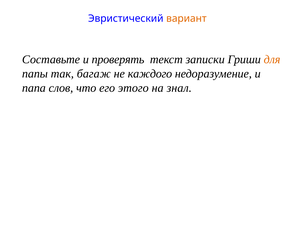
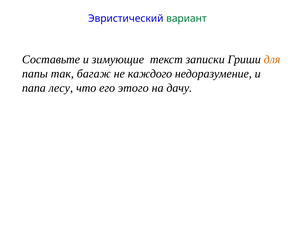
вариант colour: orange -> green
проверять: проверять -> зимующие
слов: слов -> лесу
знал: знал -> дачу
